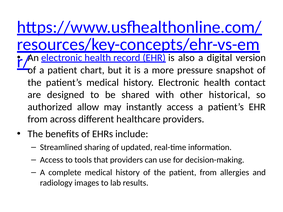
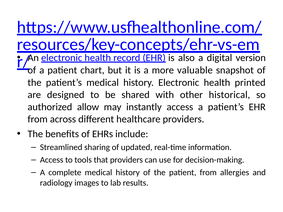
pressure: pressure -> valuable
contact: contact -> printed
